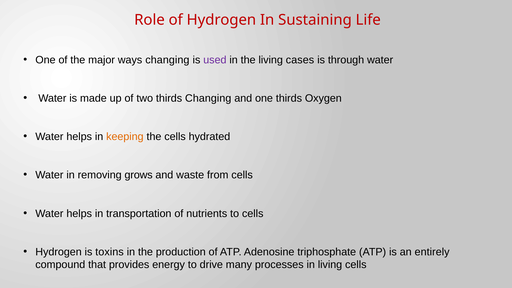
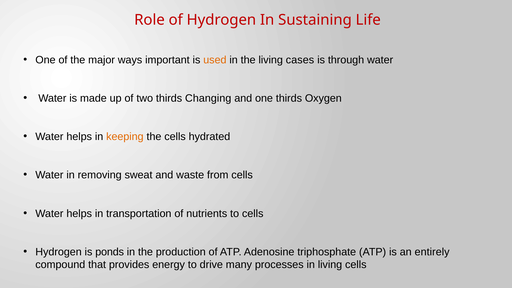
ways changing: changing -> important
used colour: purple -> orange
grows: grows -> sweat
toxins: toxins -> ponds
